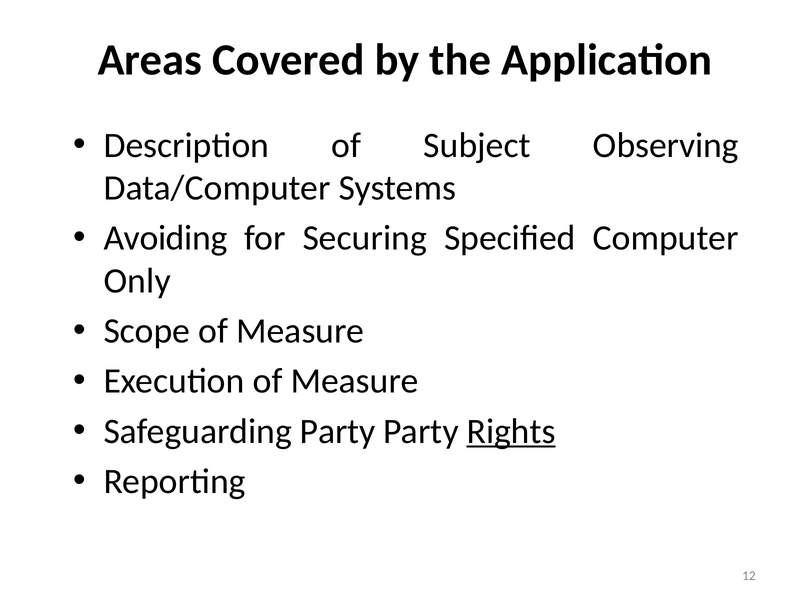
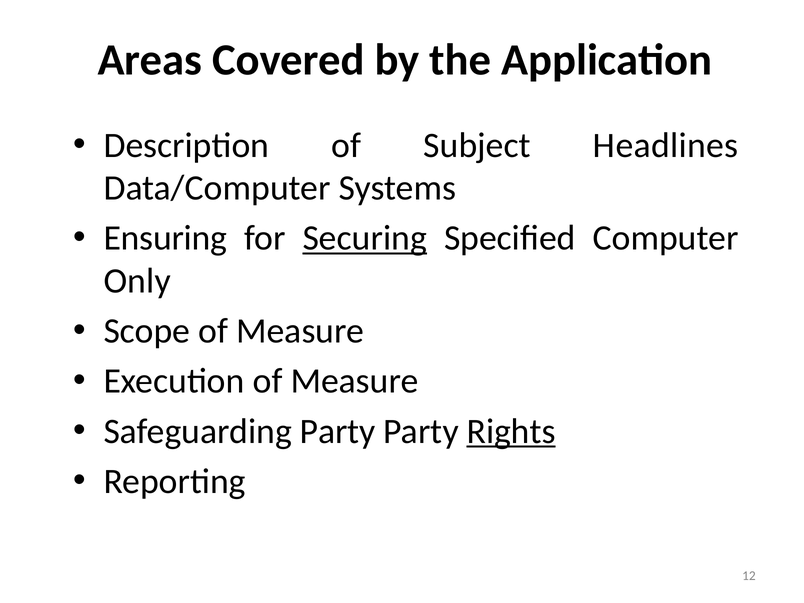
Observing: Observing -> Headlines
Avoiding: Avoiding -> Ensuring
Securing underline: none -> present
